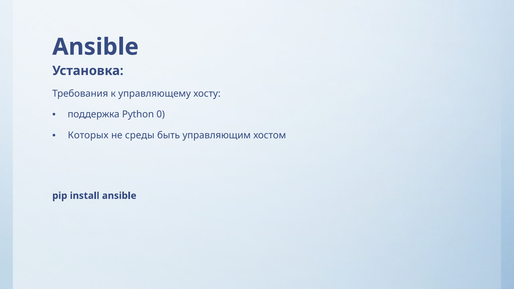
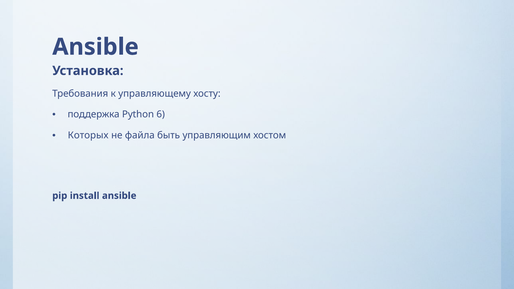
0: 0 -> 6
среды: среды -> файла
